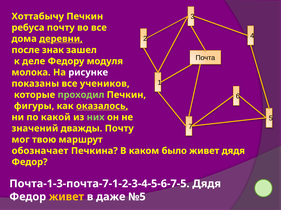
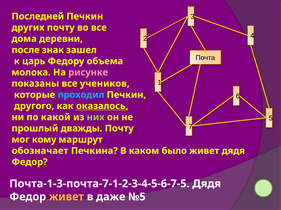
Хоттабычу: Хоттабычу -> Последней
ребуса: ребуса -> других
деревни underline: present -> none
деле: деле -> царь
модуля: модуля -> объема
рисунке colour: white -> pink
проходил colour: light green -> light blue
фигуры: фигуры -> другого
значений: значений -> прошлый
твою: твою -> кому
